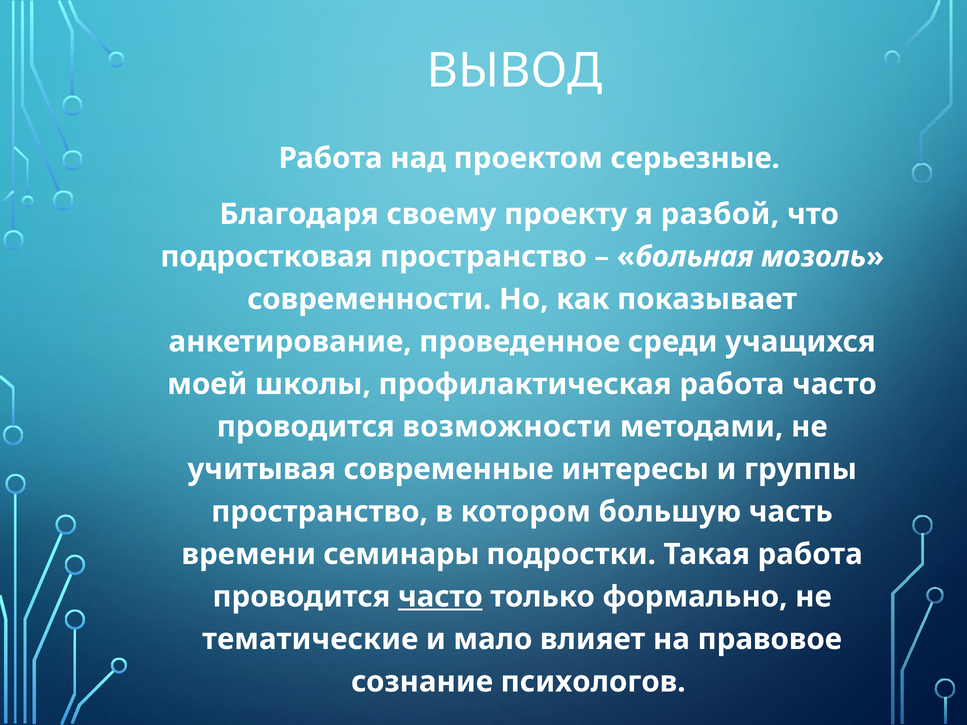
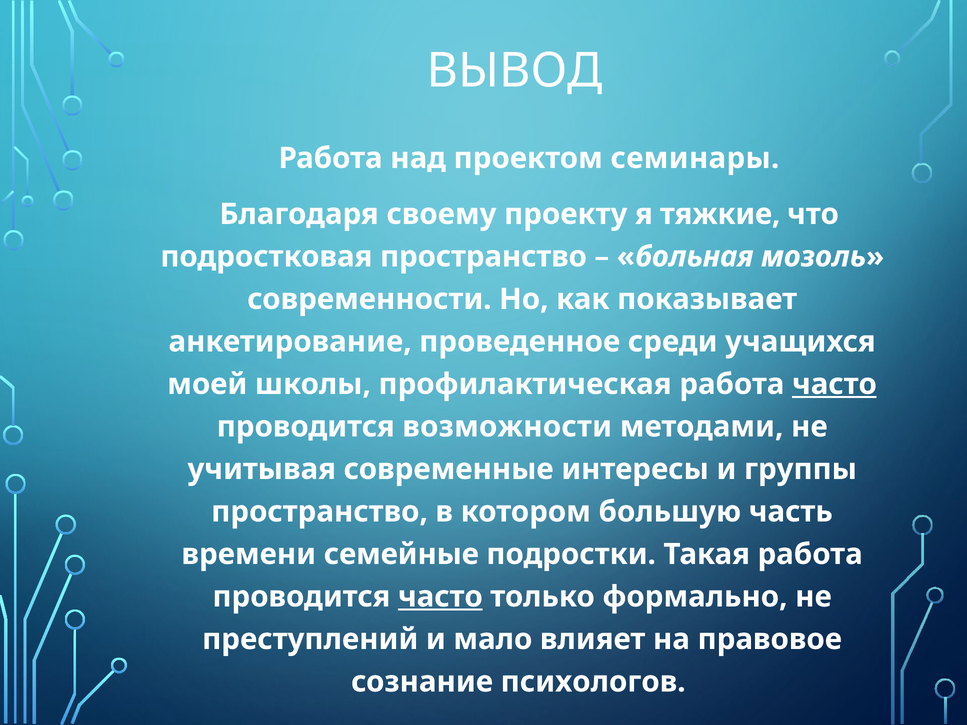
серьезные: серьезные -> семинары
разбой: разбой -> тяжкие
часто at (834, 384) underline: none -> present
семинары: семинары -> семейные
тематические: тематические -> преступлений
